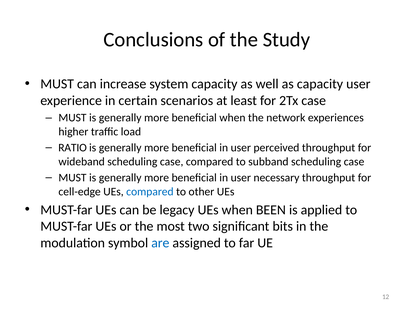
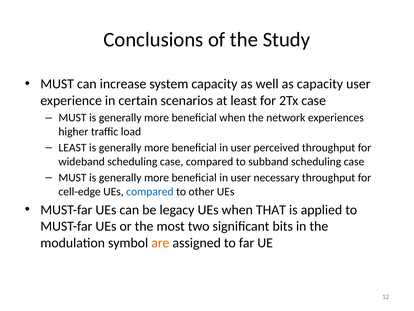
RATIO at (73, 148): RATIO -> LEAST
BEEN: BEEN -> THAT
are colour: blue -> orange
